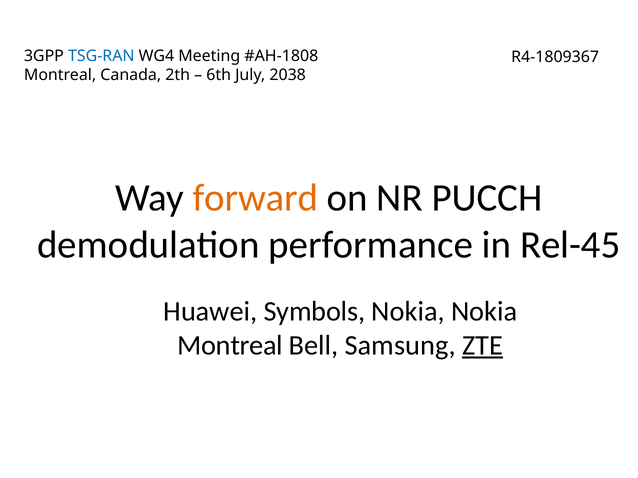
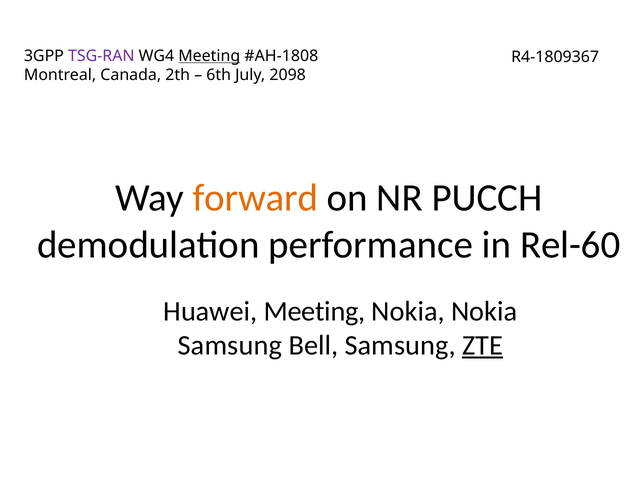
TSG-RAN colour: blue -> purple
Meeting at (209, 56) underline: none -> present
2038: 2038 -> 2098
Rel-45: Rel-45 -> Rel-60
Huawei Symbols: Symbols -> Meeting
Montreal at (230, 346): Montreal -> Samsung
